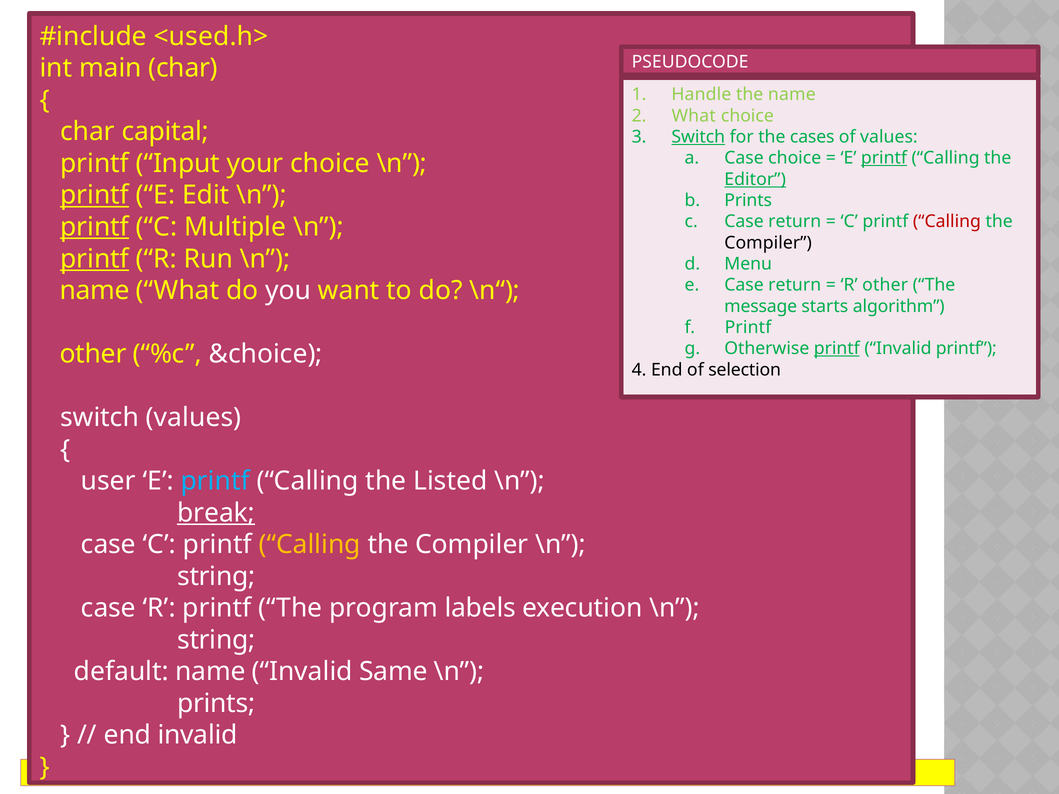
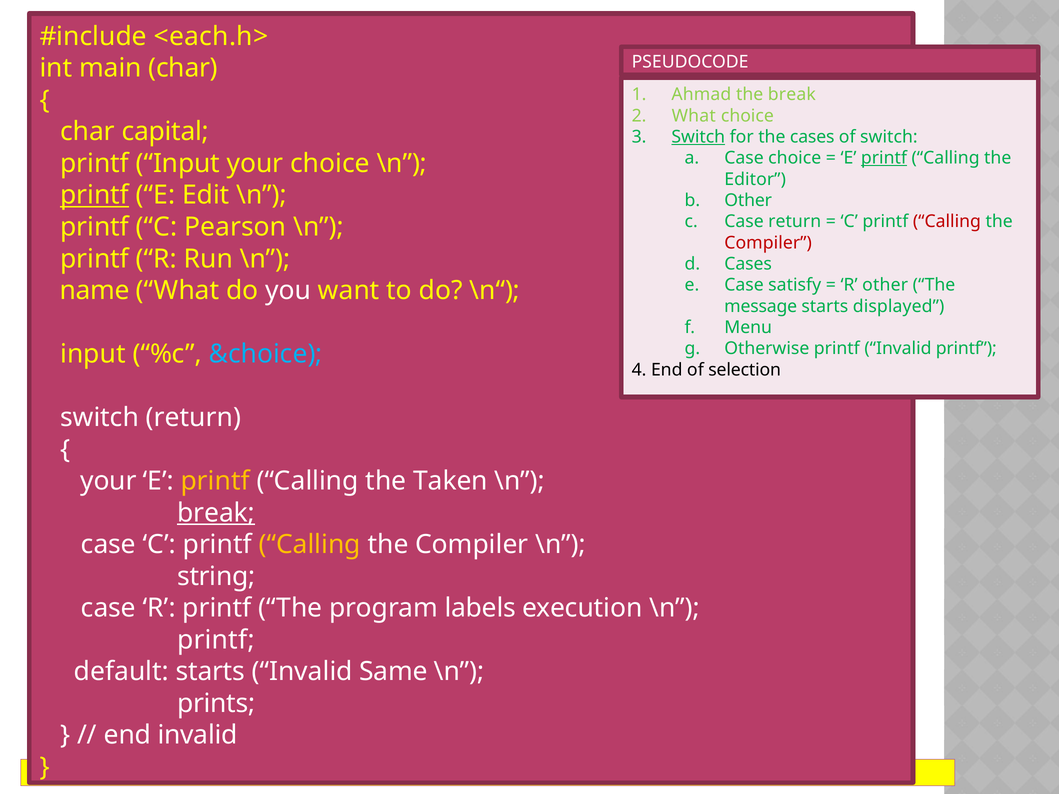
<used.h>: <used.h> -> <each.h>
Handle: Handle -> Ahmad
the name: name -> break
of values: values -> switch
Editor underline: present -> none
Prints at (748, 200): Prints -> Other
printf at (95, 227) underline: present -> none
Multiple: Multiple -> Pearson
Compiler at (768, 243) colour: black -> red
printf at (95, 259) underline: present -> none
Menu at (748, 264): Menu -> Cases
e Case return: return -> satisfy
algorithm: algorithm -> displayed
Printf at (748, 328): Printf -> Menu
printf at (837, 349) underline: present -> none
other at (93, 354): other -> input
&choice colour: white -> light blue
switch values: values -> return
user at (108, 481): user -> your
printf at (215, 481) colour: light blue -> yellow
Listed: Listed -> Taken
string at (216, 640): string -> printf
default name: name -> starts
